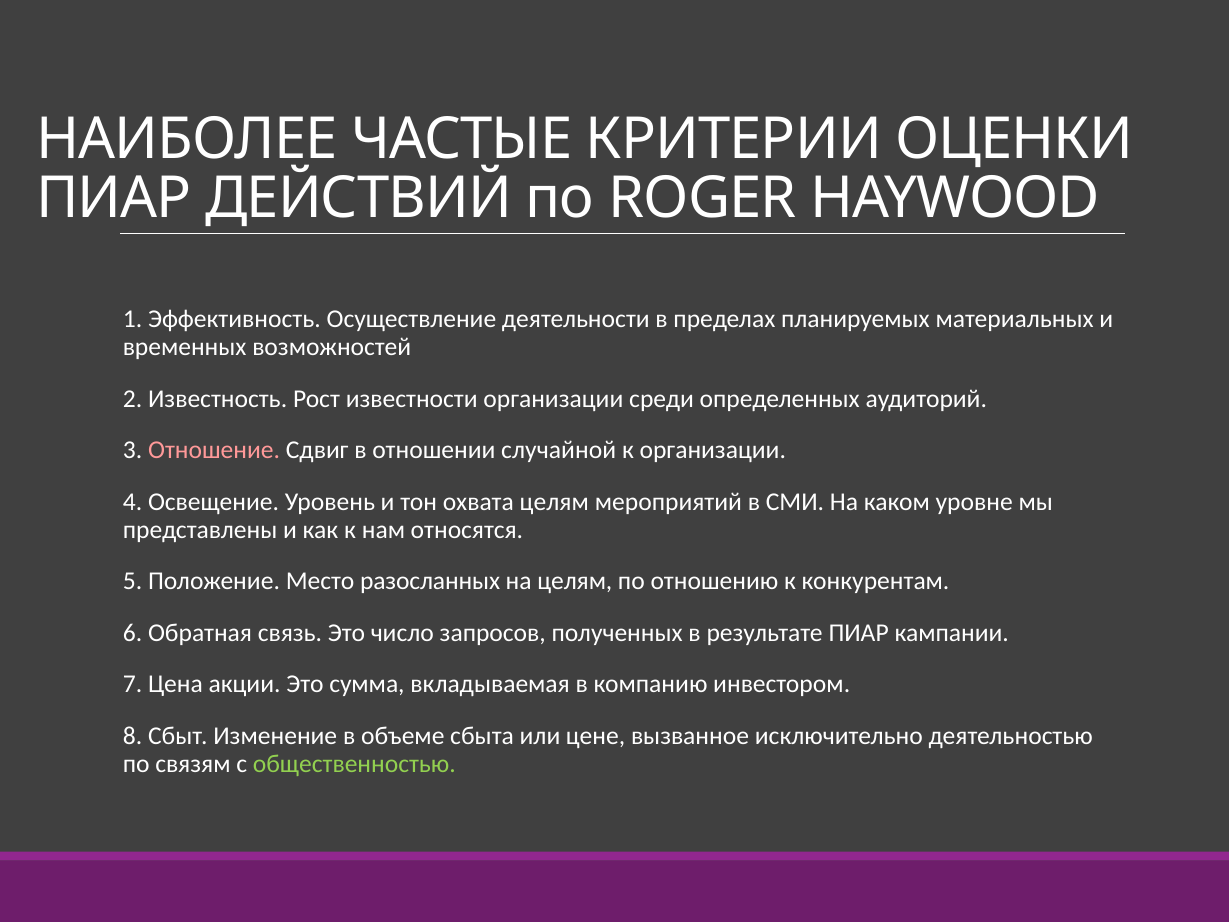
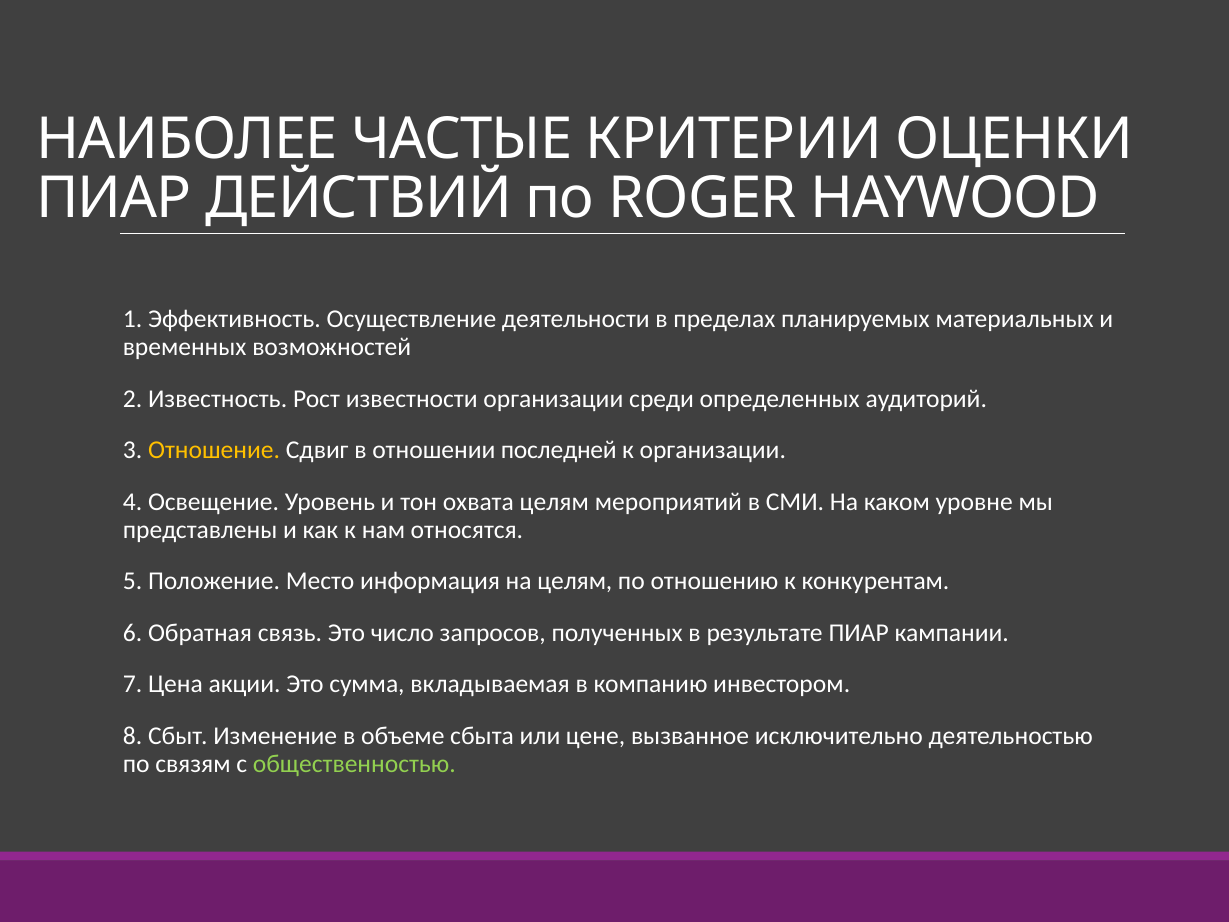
Отношение colour: pink -> yellow
случайной: случайной -> последней
разосланных: разосланных -> информация
